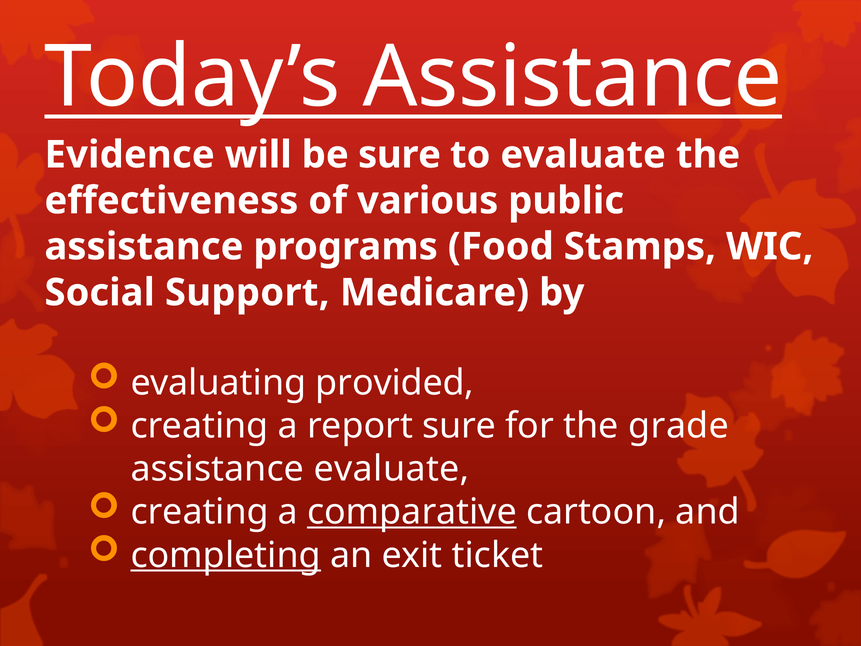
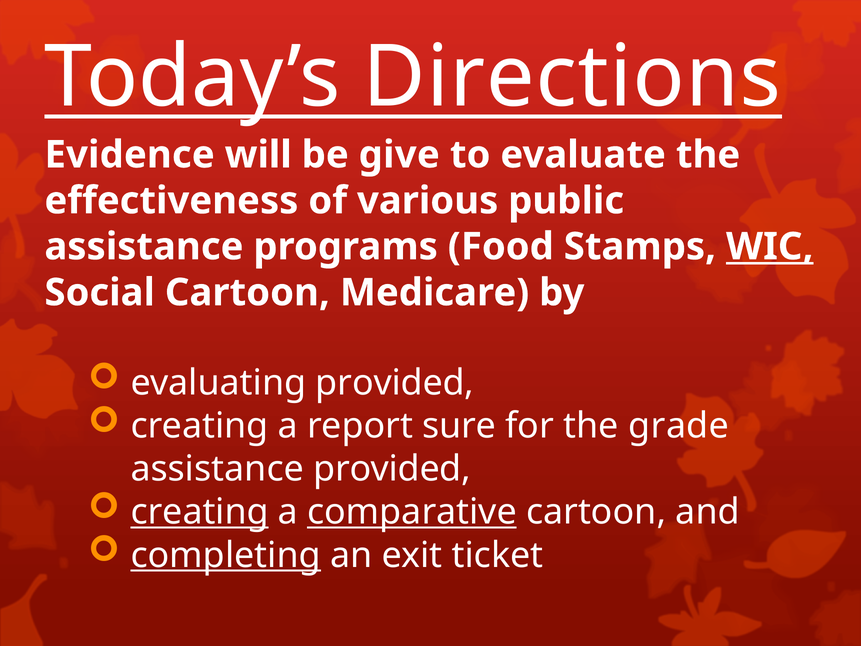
Today’s Assistance: Assistance -> Directions
be sure: sure -> give
WIC underline: none -> present
Social Support: Support -> Cartoon
assistance evaluate: evaluate -> provided
creating at (200, 512) underline: none -> present
